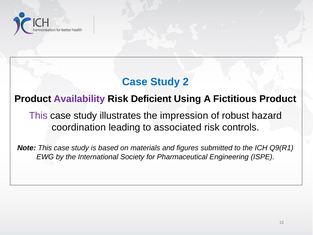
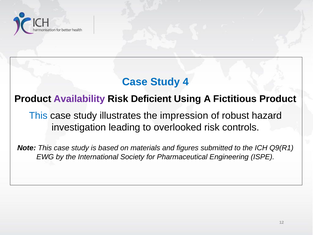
2: 2 -> 4
This at (38, 115) colour: purple -> blue
coordination: coordination -> investigation
associated: associated -> overlooked
